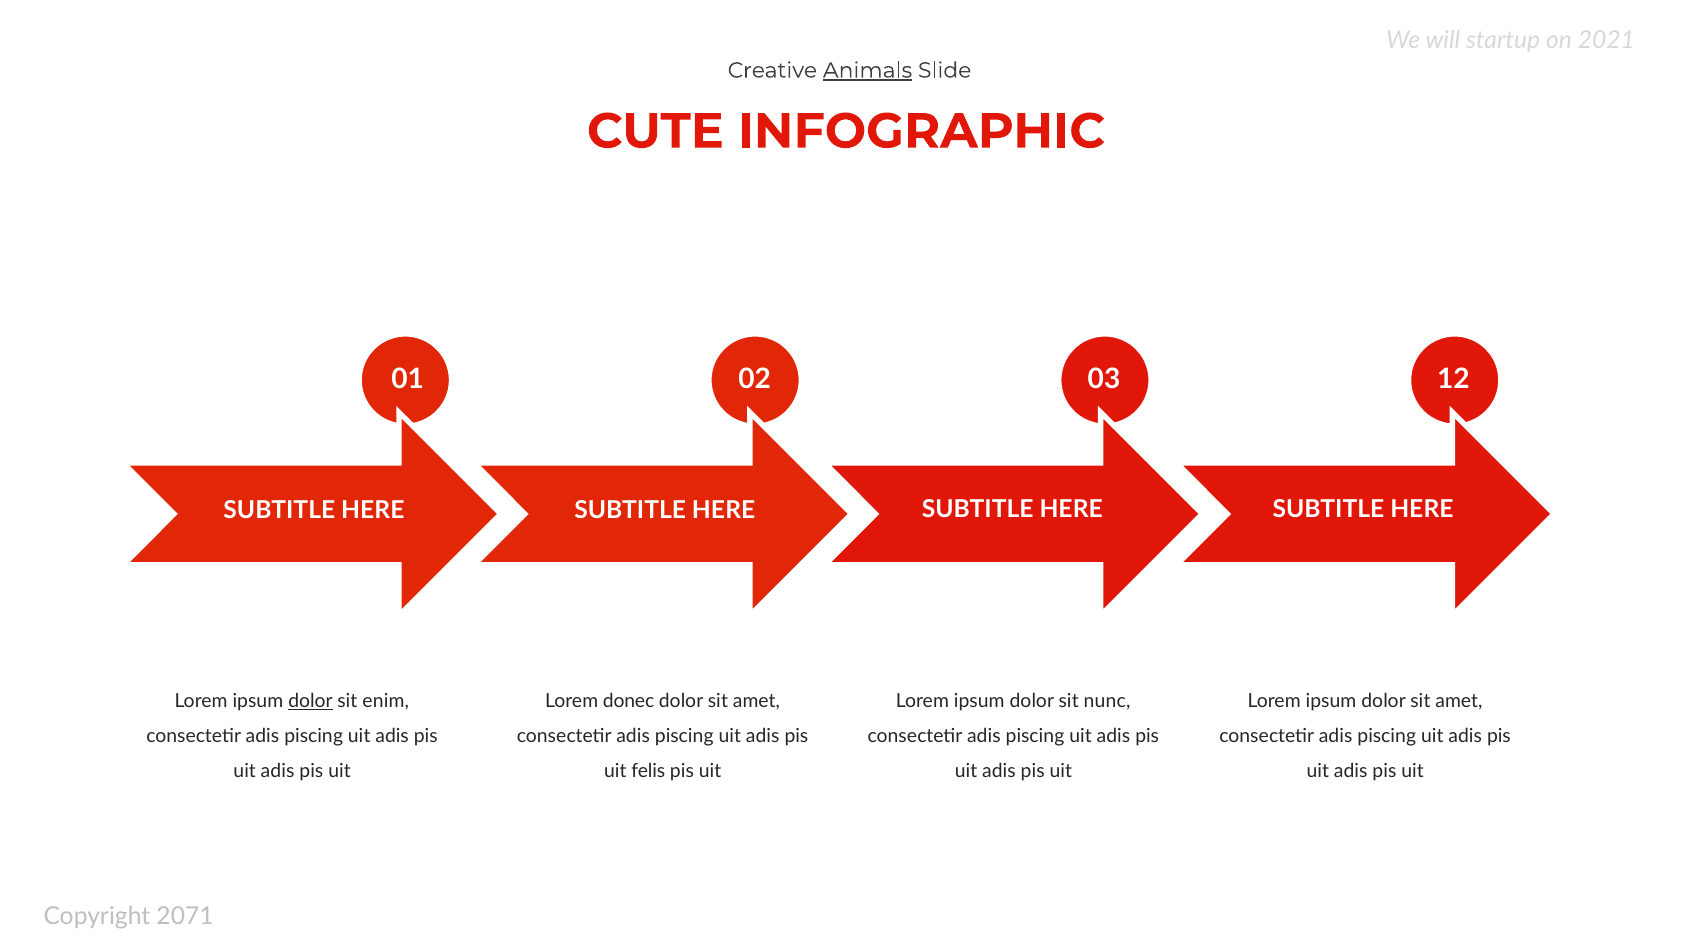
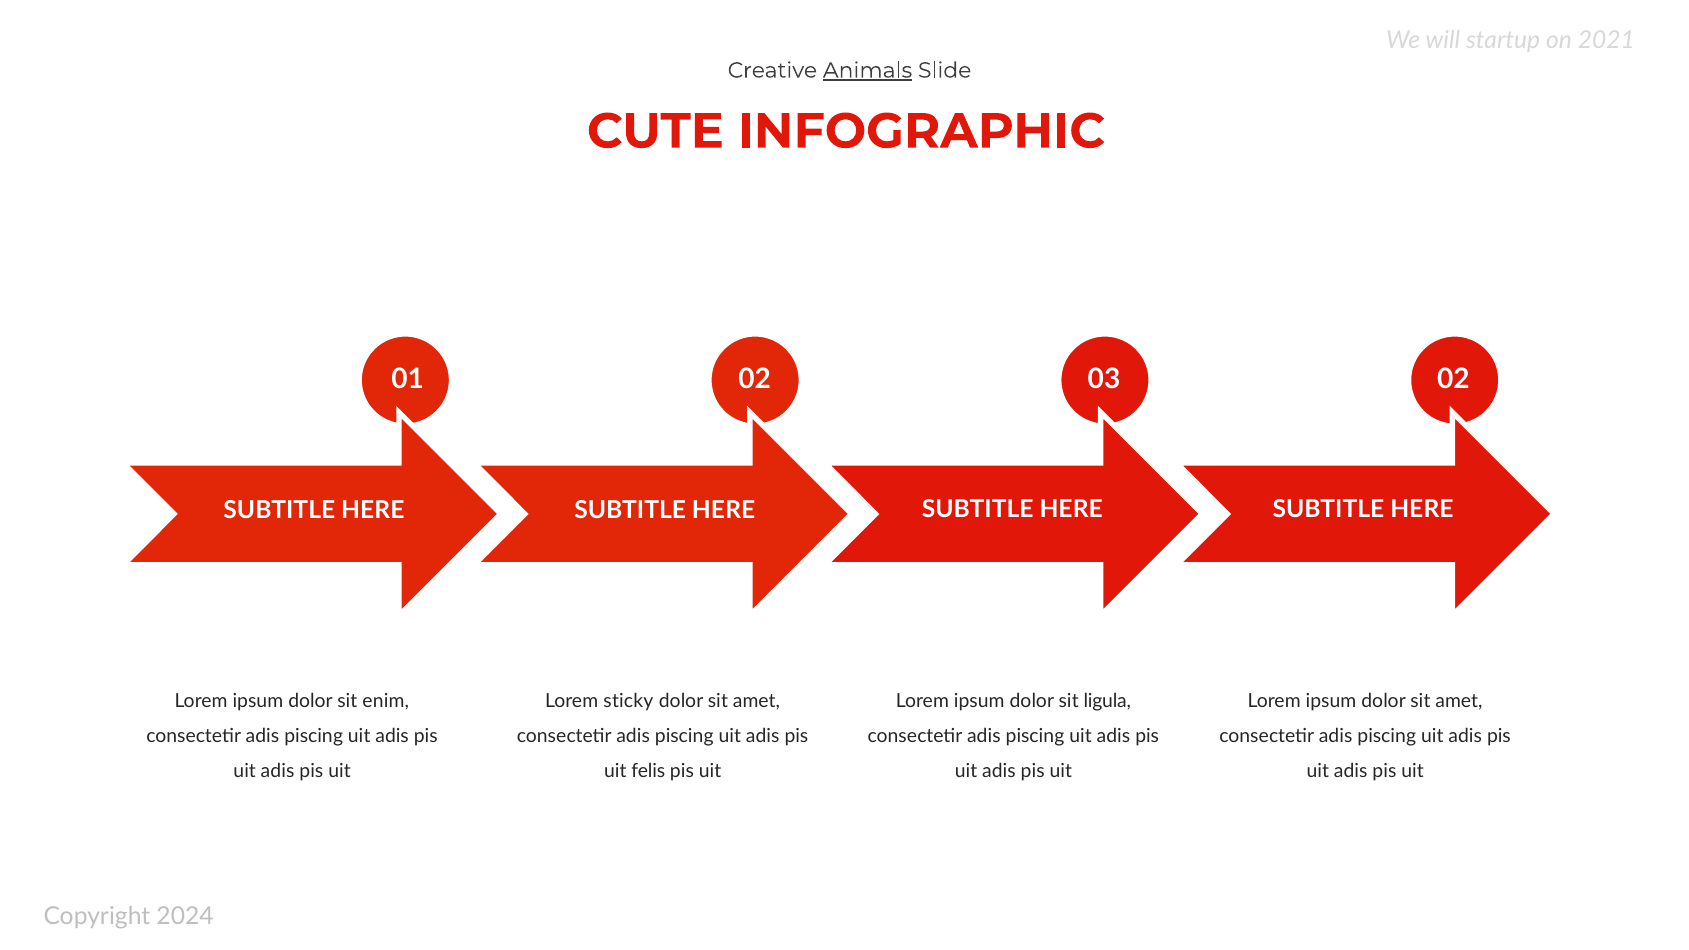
03 12: 12 -> 02
dolor at (311, 701) underline: present -> none
donec: donec -> sticky
nunc: nunc -> ligula
2071: 2071 -> 2024
